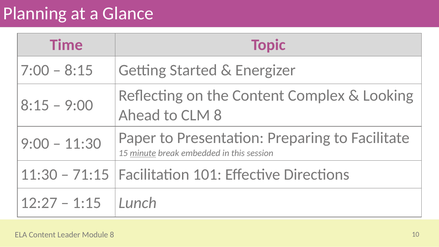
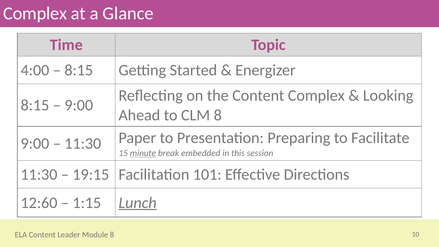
Planning at (35, 14): Planning -> Complex
7:00: 7:00 -> 4:00
71:15: 71:15 -> 19:15
12:27: 12:27 -> 12:60
Lunch underline: none -> present
